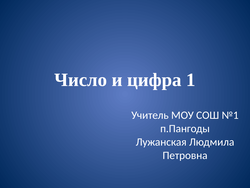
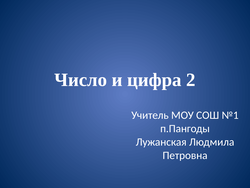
1: 1 -> 2
